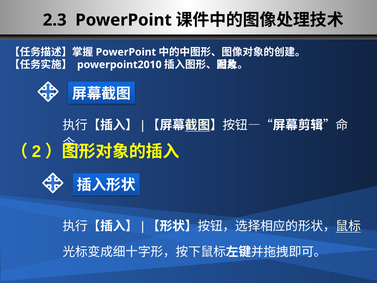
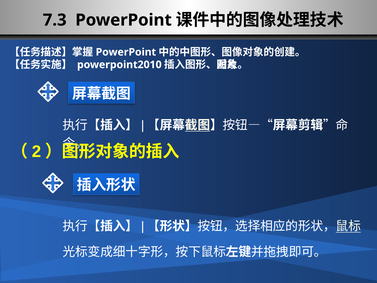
2.3: 2.3 -> 7.3
